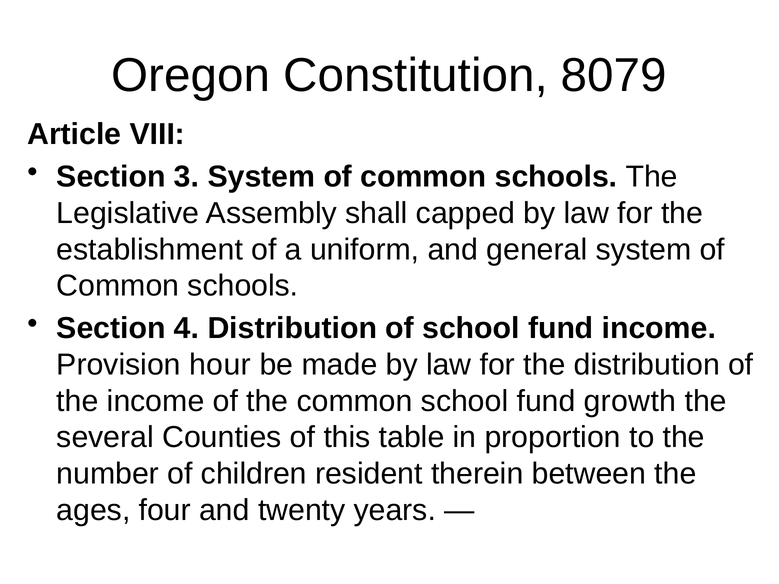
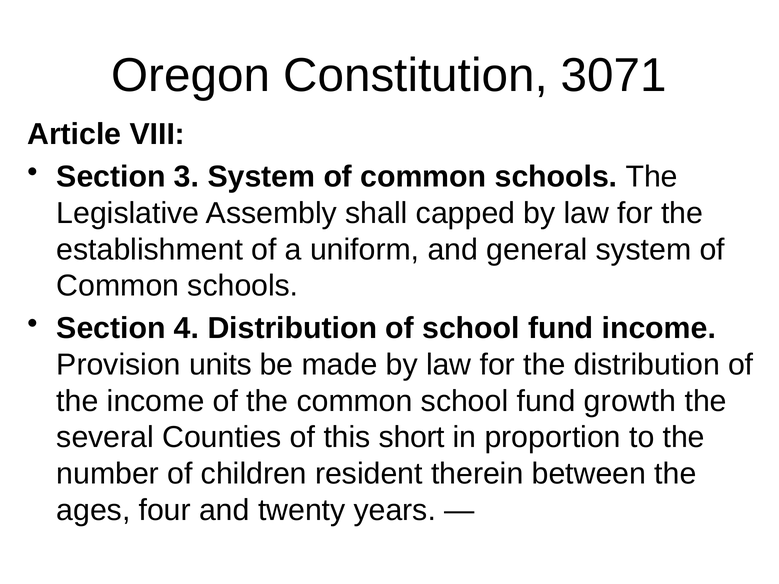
8079: 8079 -> 3071
hour: hour -> units
table: table -> short
